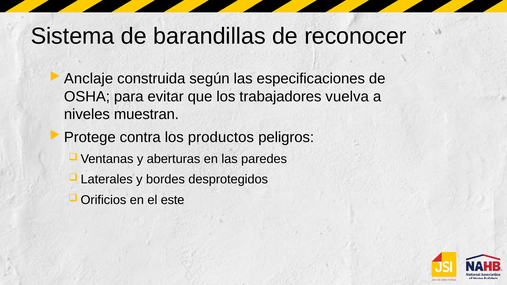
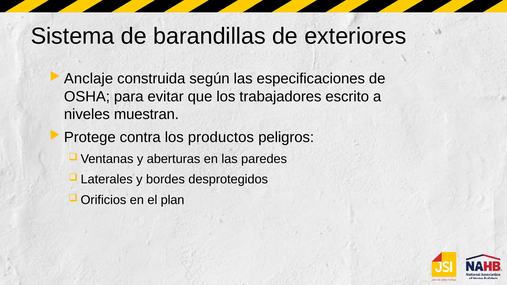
reconocer: reconocer -> exteriores
vuelva: vuelva -> escrito
este: este -> plan
